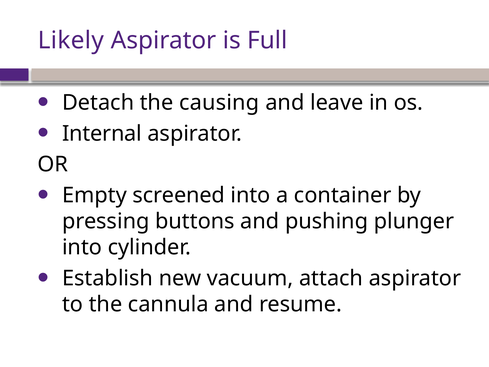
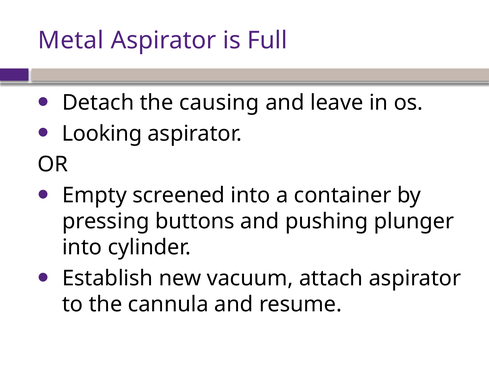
Likely: Likely -> Metal
Internal: Internal -> Looking
